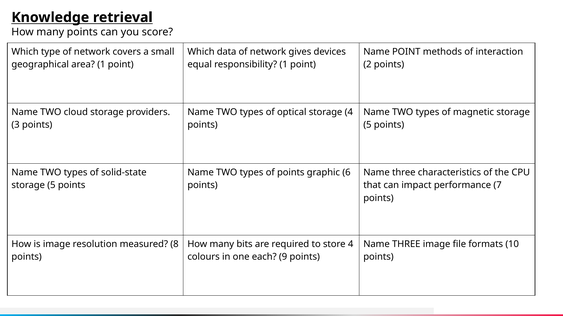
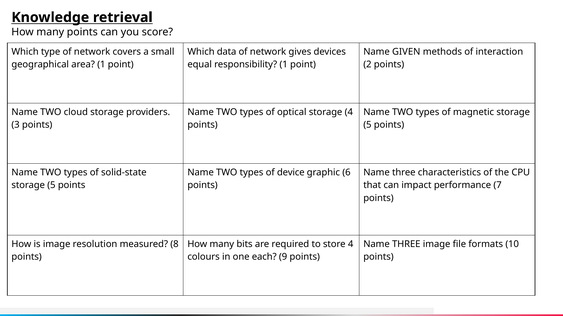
Name POINT: POINT -> GIVEN
of points: points -> device
